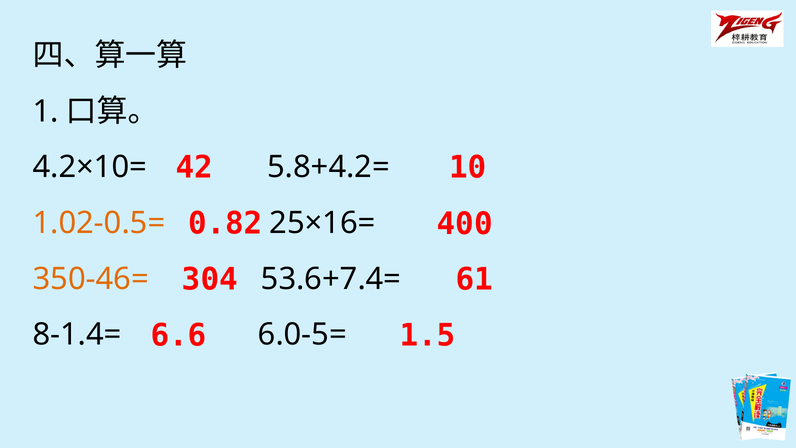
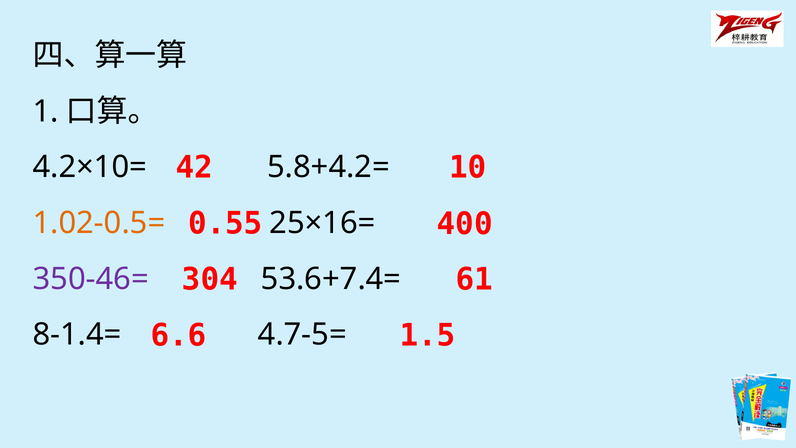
0.82: 0.82 -> 0.55
350-46= colour: orange -> purple
6.0-5=: 6.0-5= -> 4.7-5=
